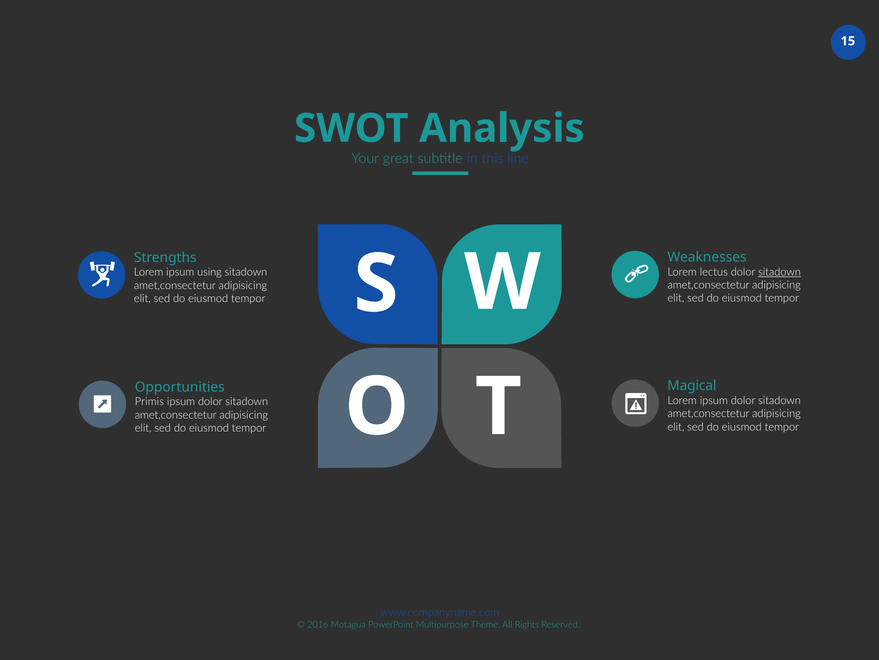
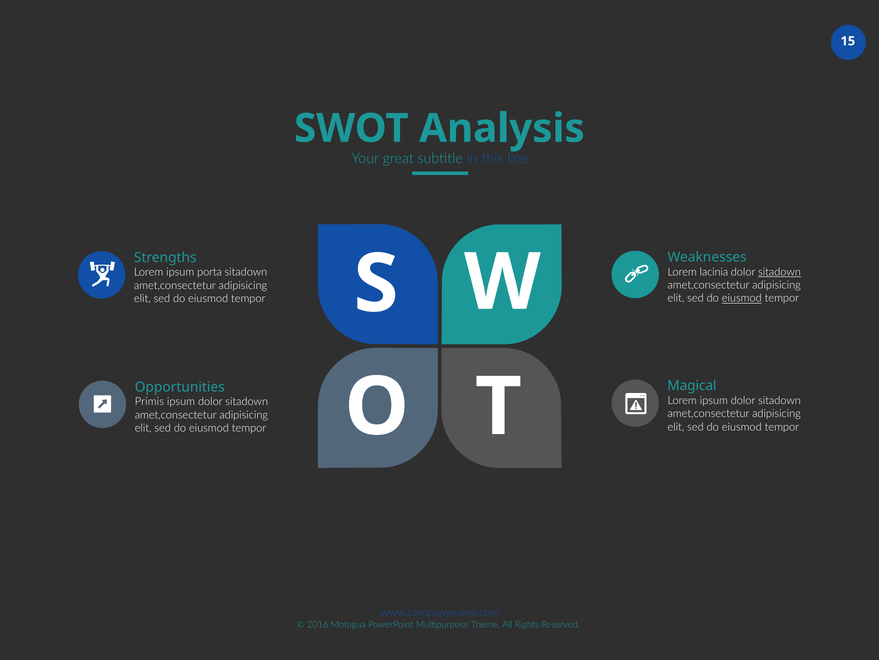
lectus: lectus -> lacinia
using: using -> porta
eiusmod at (742, 298) underline: none -> present
